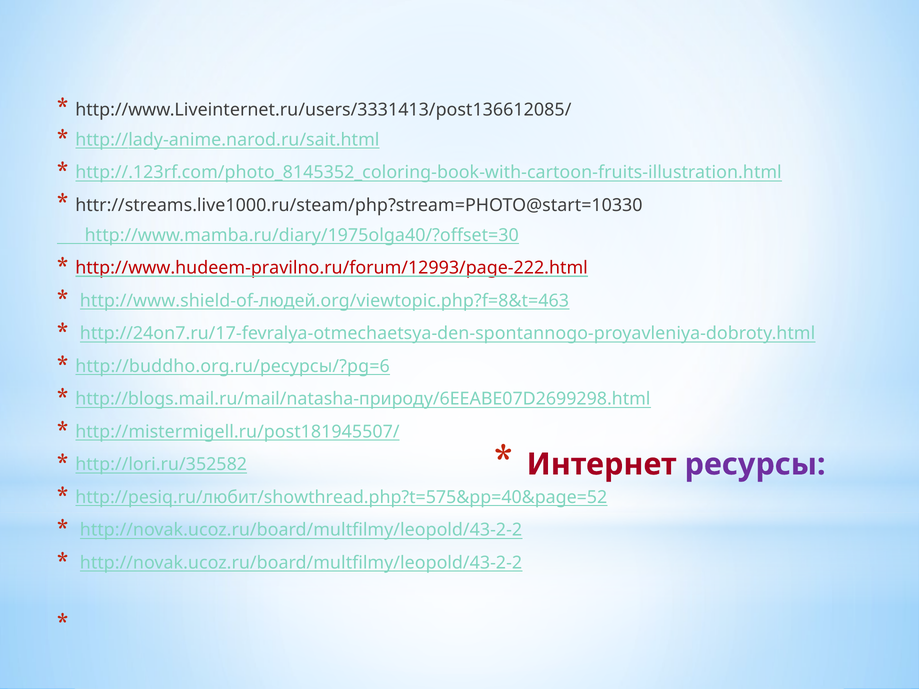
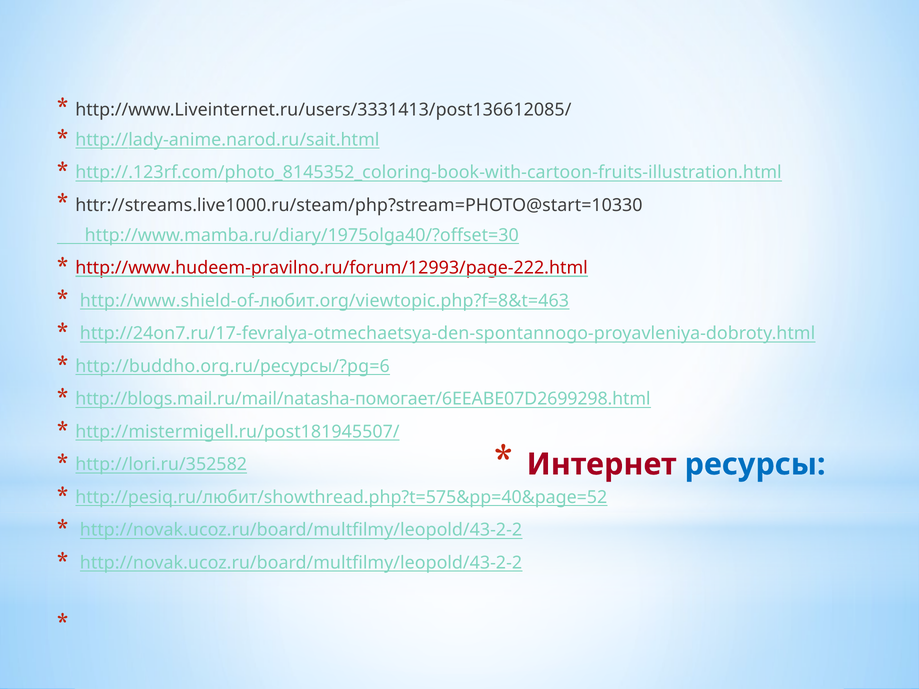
http://www.shield-of-людей.org/viewtopic.php?f=8&t=463: http://www.shield-of-людей.org/viewtopic.php?f=8&t=463 -> http://www.shield-of-любит.org/viewtopic.php?f=8&t=463
http://blogs.mail.ru/mail/natasha-природу/6EEABE07D2699298.html: http://blogs.mail.ru/mail/natasha-природу/6EEABE07D2699298.html -> http://blogs.mail.ru/mail/natasha-помогает/6EEABE07D2699298.html
ресурсы colour: purple -> blue
